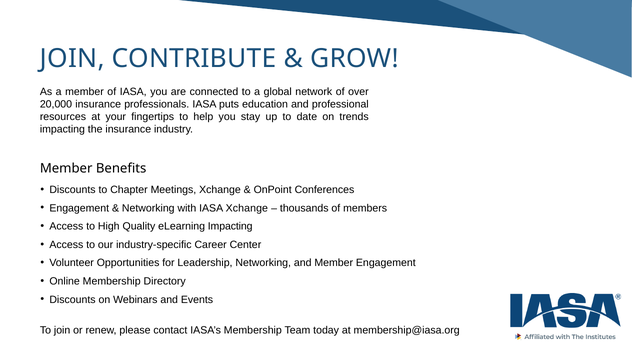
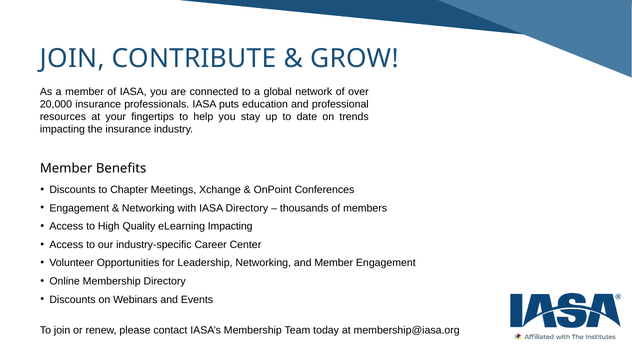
IASA Xchange: Xchange -> Directory
